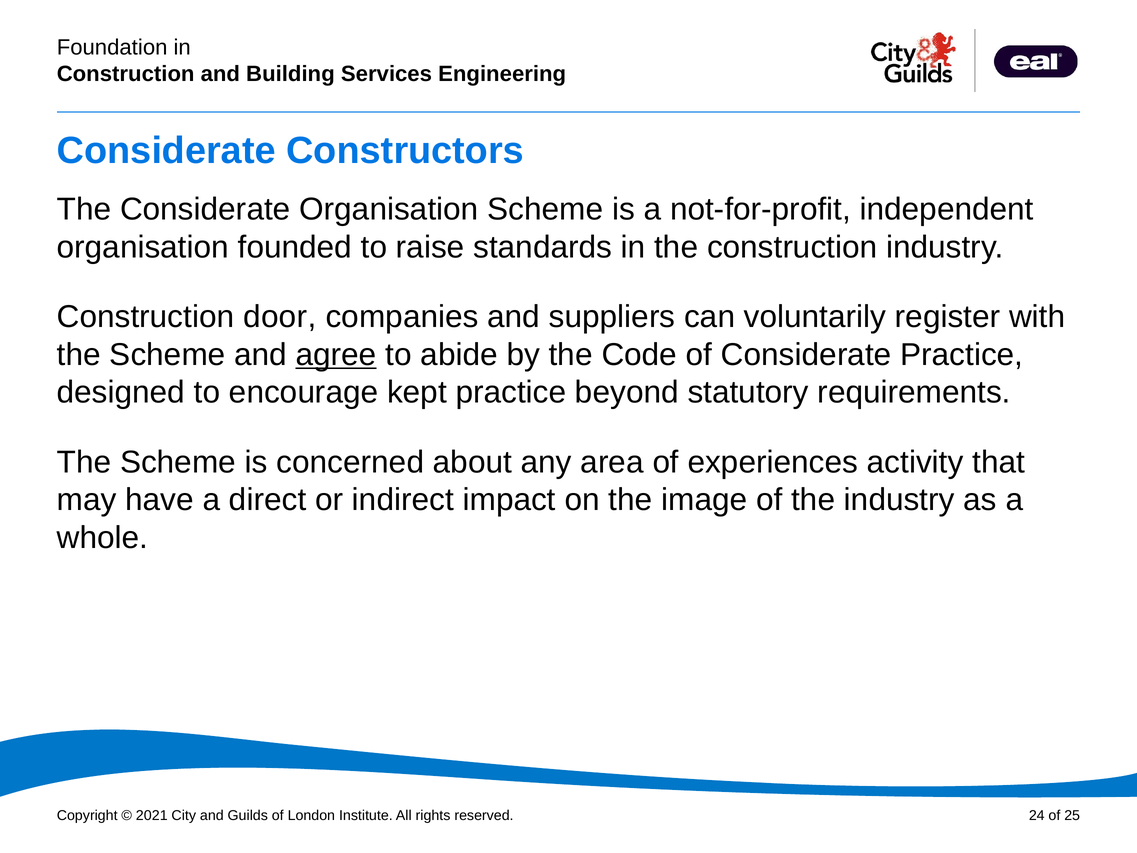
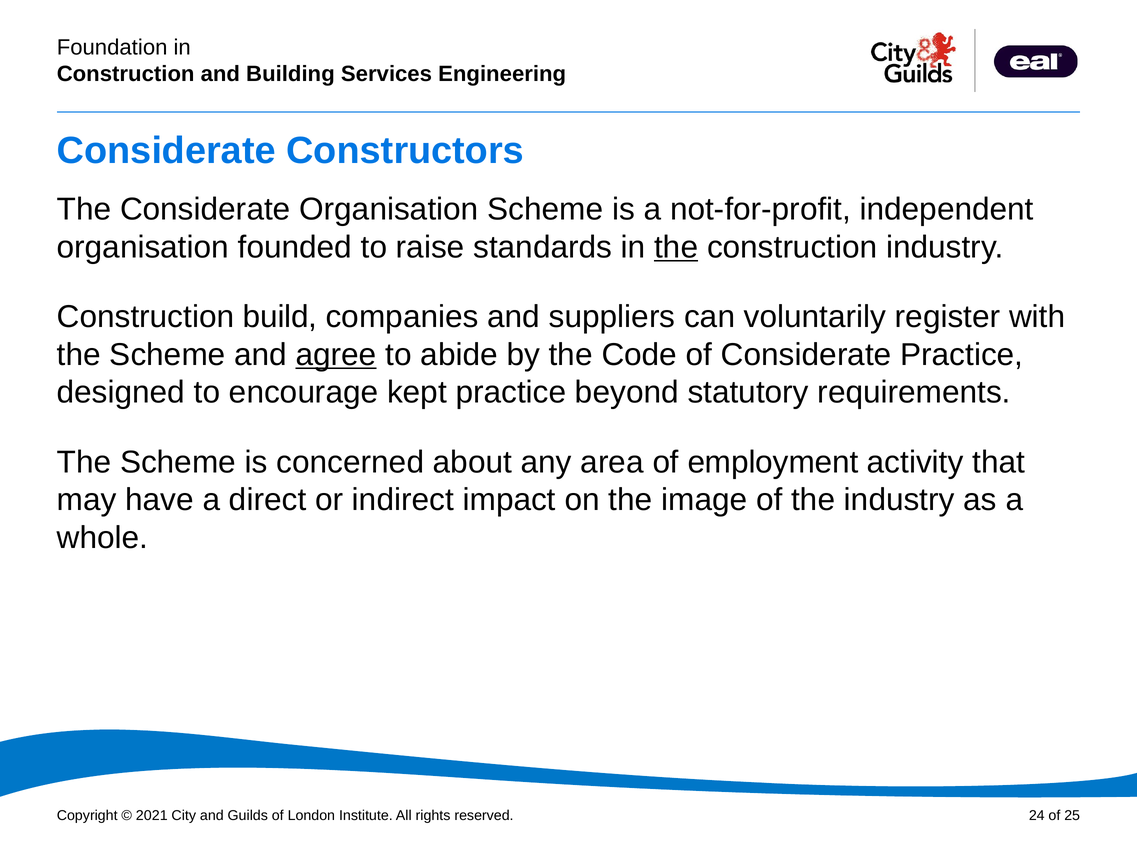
the at (676, 247) underline: none -> present
door: door -> build
experiences: experiences -> employment
